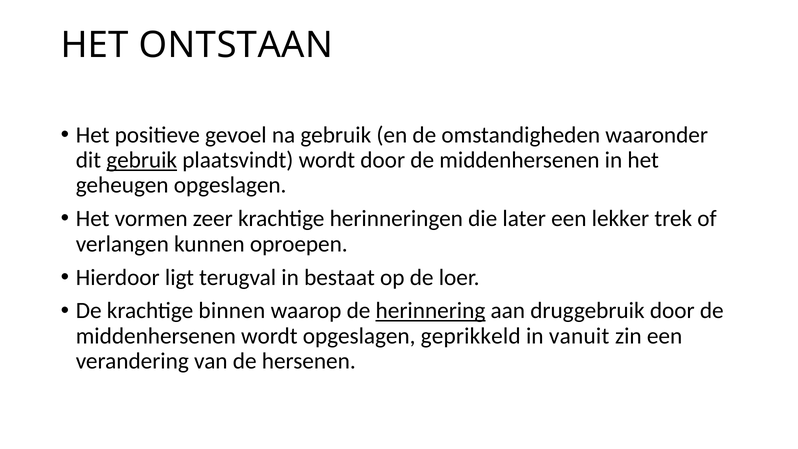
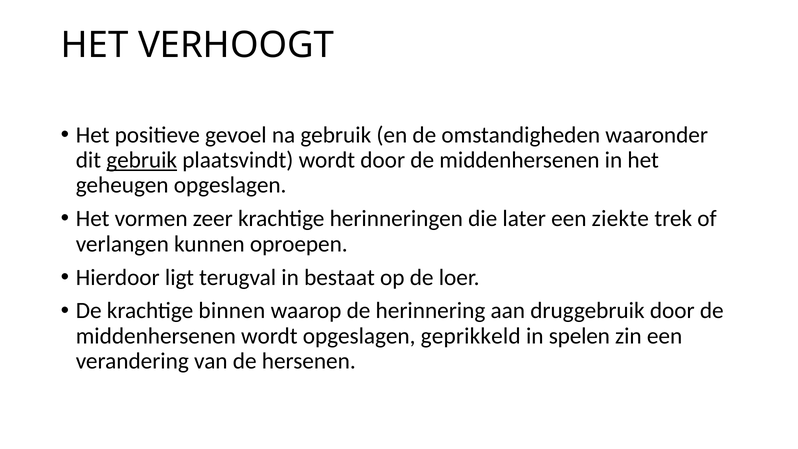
ONTSTAAN: ONTSTAAN -> VERHOOGT
lekker: lekker -> ziekte
herinnering underline: present -> none
vanuit: vanuit -> spelen
